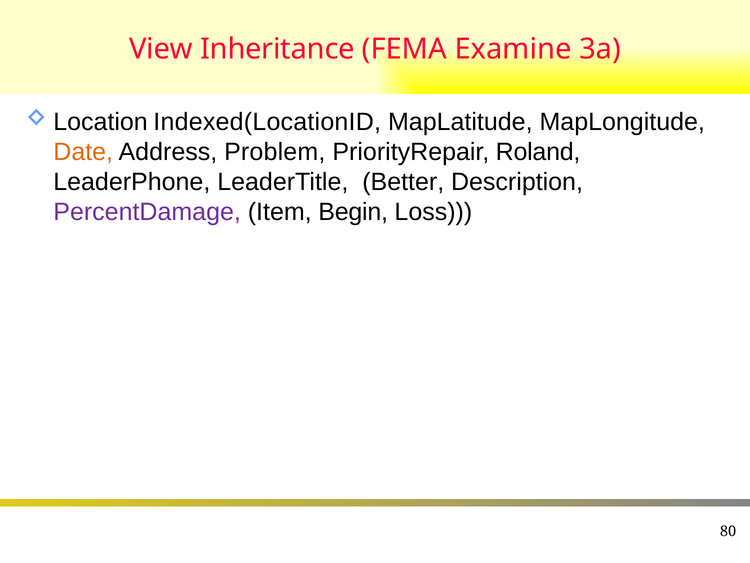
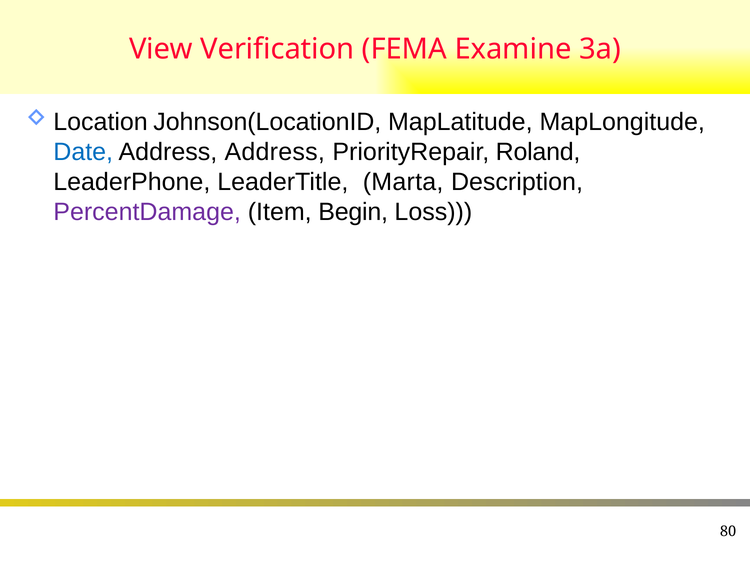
Inheritance: Inheritance -> Verification
Indexed(LocationID: Indexed(LocationID -> Johnson(LocationID
Date colour: orange -> blue
Address Problem: Problem -> Address
Better: Better -> Marta
